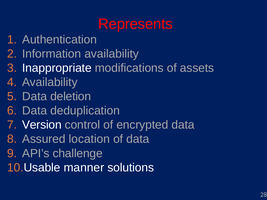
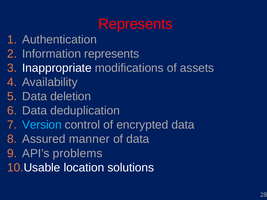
Information availability: availability -> represents
Version colour: white -> light blue
location: location -> manner
challenge: challenge -> problems
manner: manner -> location
